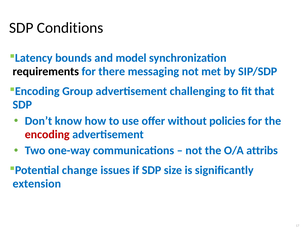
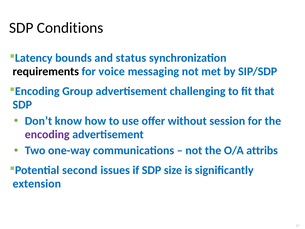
model: model -> status
there: there -> voice
policies: policies -> session
encoding at (47, 134) colour: red -> purple
change: change -> second
